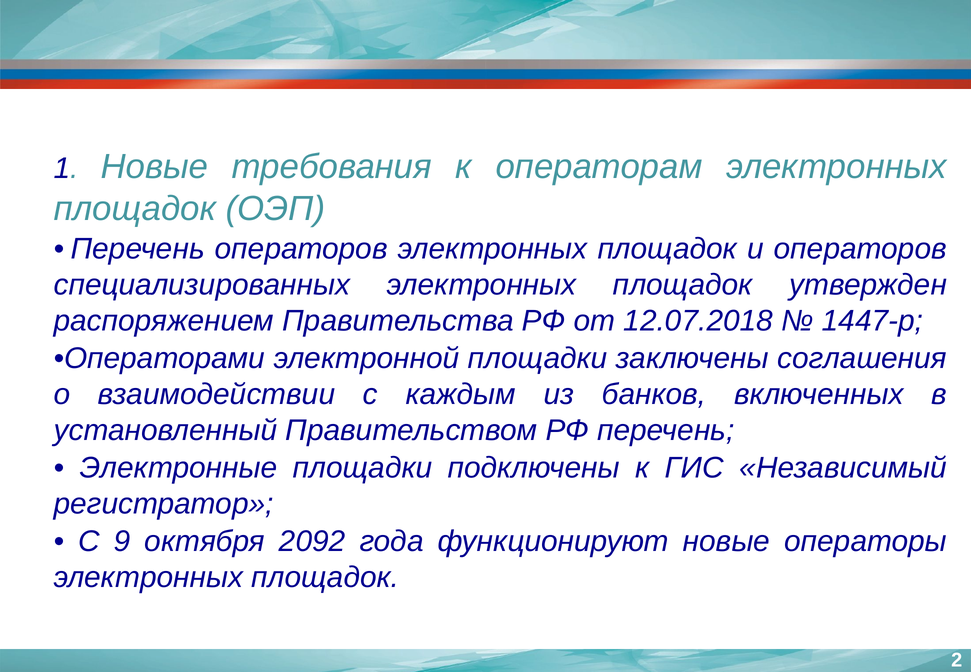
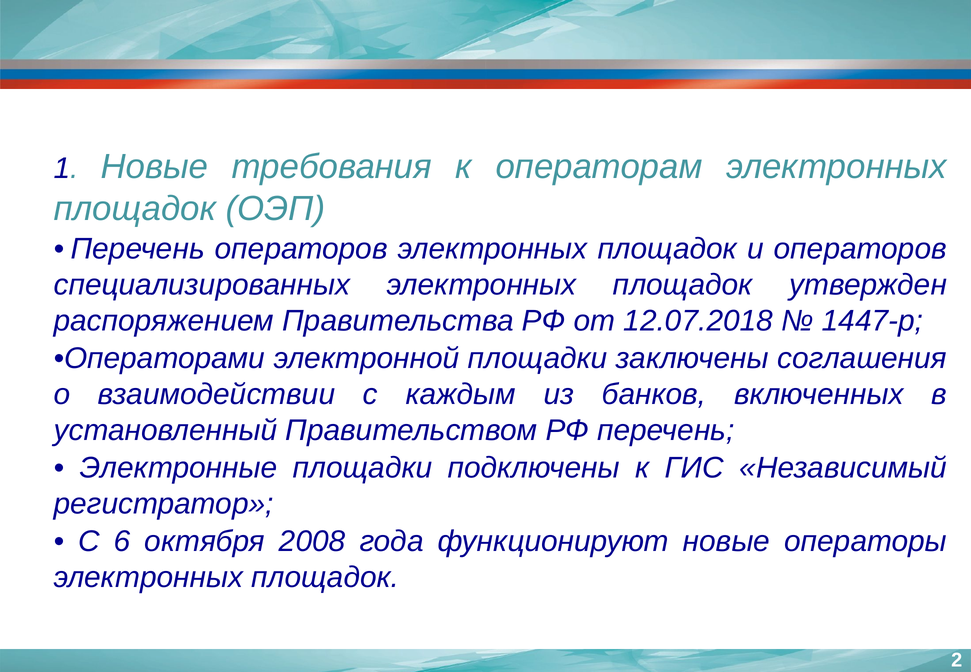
9: 9 -> 6
2092: 2092 -> 2008
